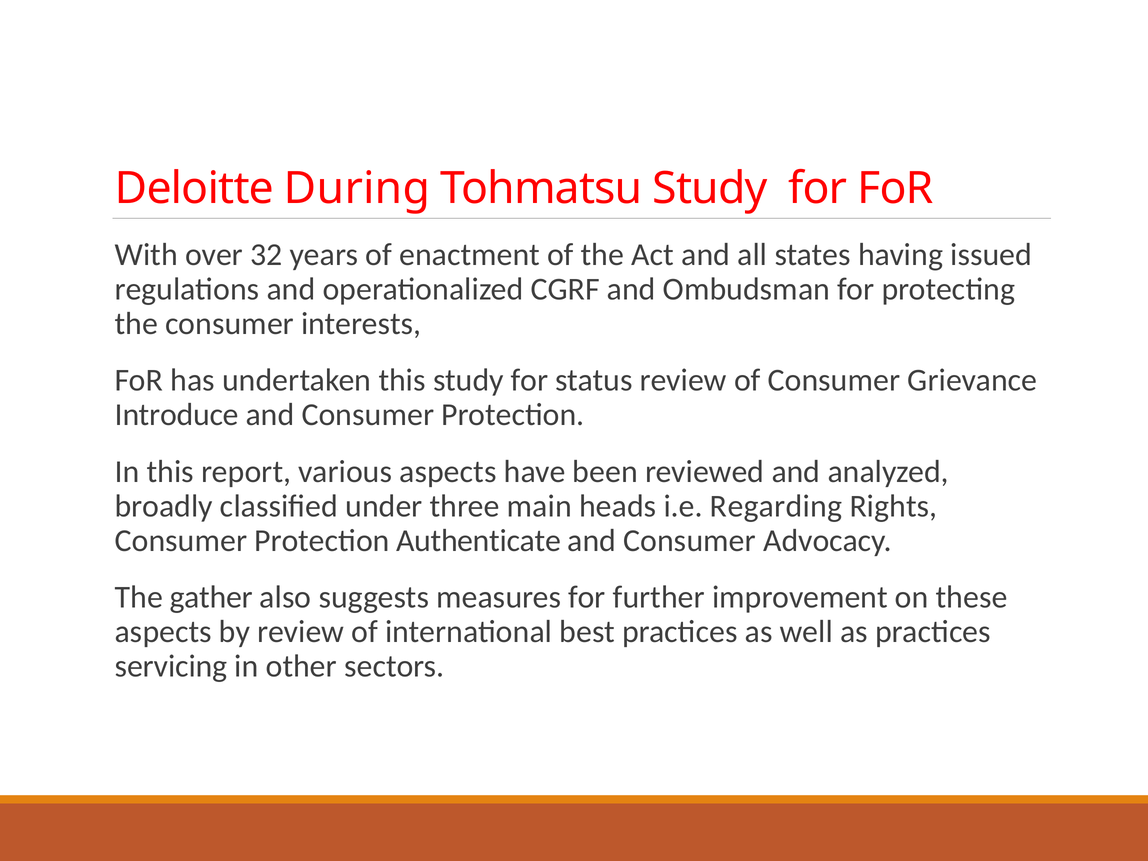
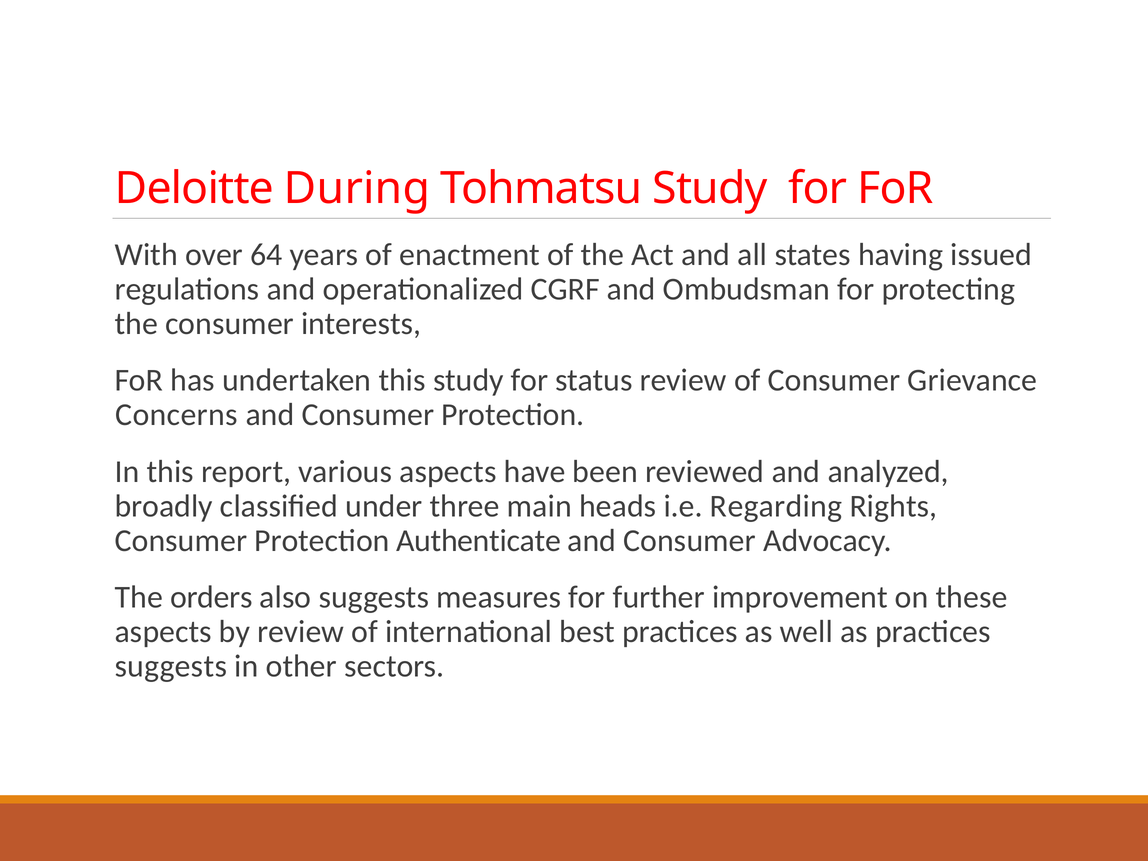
32: 32 -> 64
Introduce: Introduce -> Concerns
gather: gather -> orders
servicing at (171, 666): servicing -> suggests
